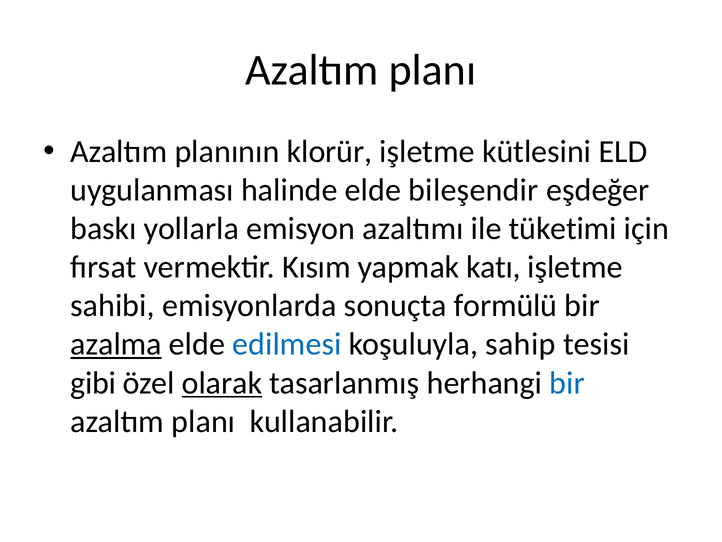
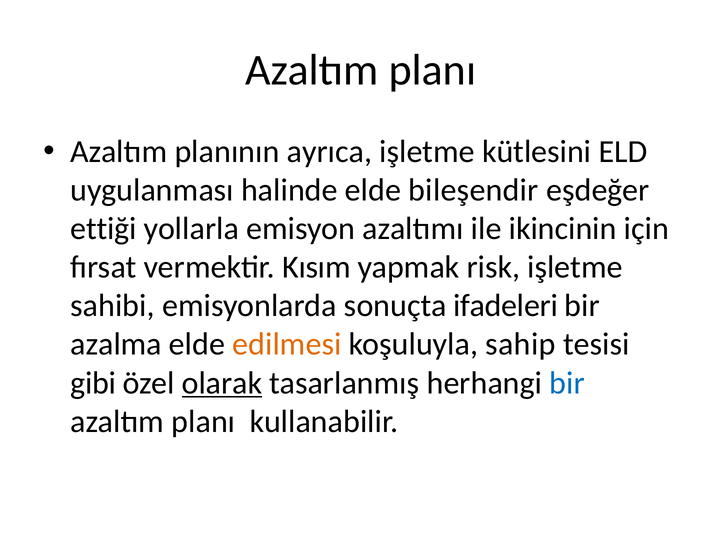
klorür: klorür -> ayrıca
baskı: baskı -> ettiği
tüketimi: tüketimi -> ikincinin
katı: katı -> risk
formülü: formülü -> ifadeleri
azalma underline: present -> none
edilmesi colour: blue -> orange
